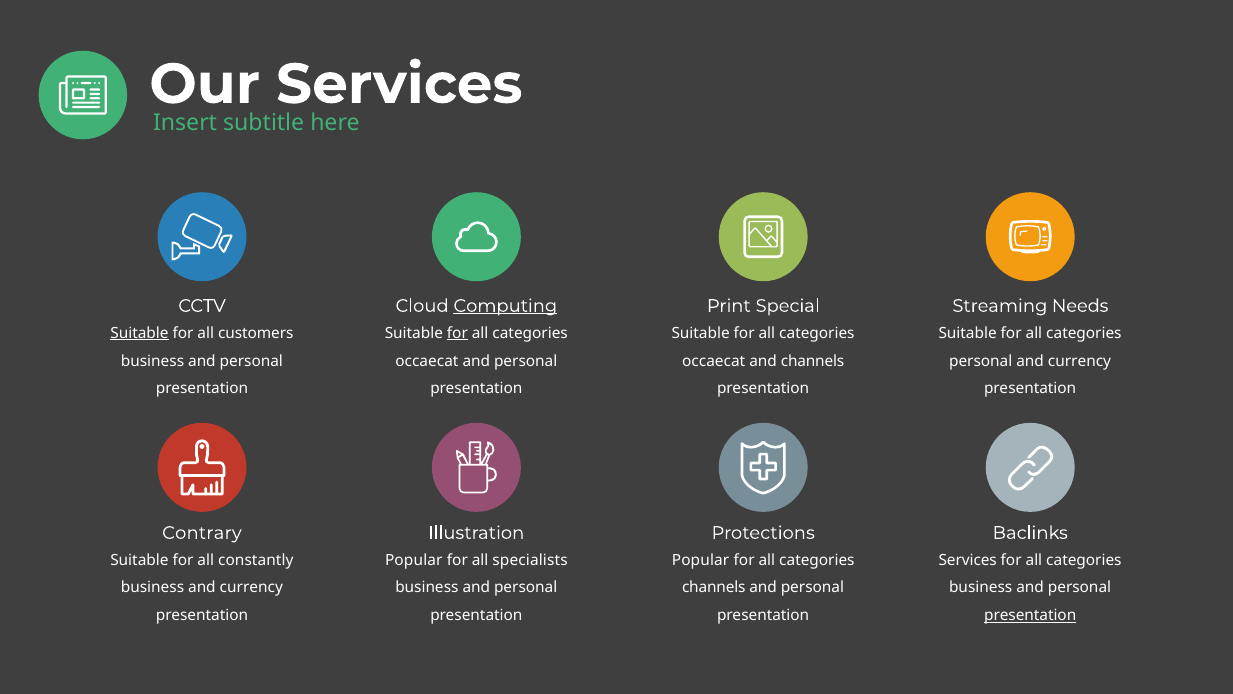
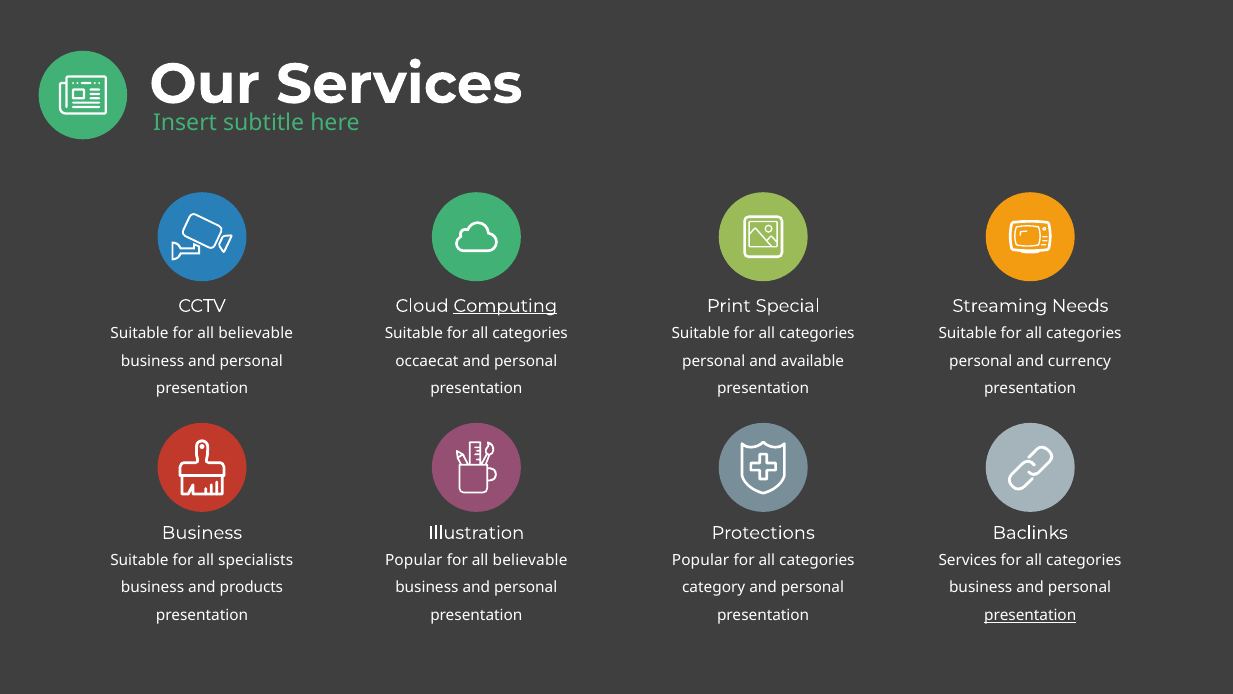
Suitable at (139, 333) underline: present -> none
customers at (256, 333): customers -> believable
for at (457, 333) underline: present -> none
occaecat at (714, 361): occaecat -> personal
and channels: channels -> available
Contrary at (202, 533): Contrary -> Business
constantly: constantly -> specialists
specialists at (530, 560): specialists -> believable
business and currency: currency -> products
channels at (714, 587): channels -> category
